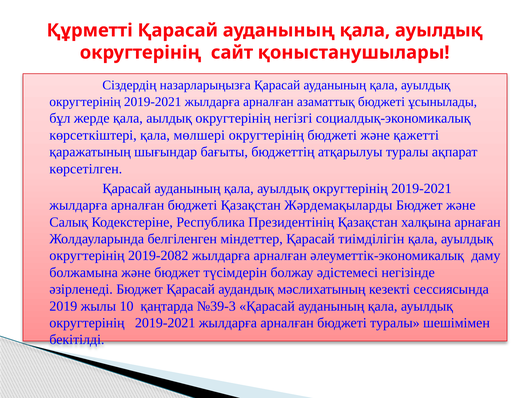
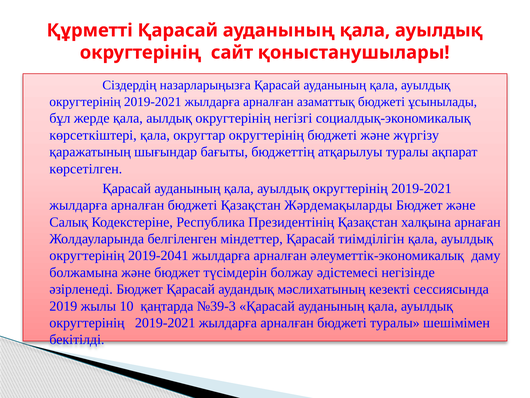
мөлшері: мөлшері -> округтар
қажетті: қажетті -> жүргізу
2019-2082: 2019-2082 -> 2019-2041
